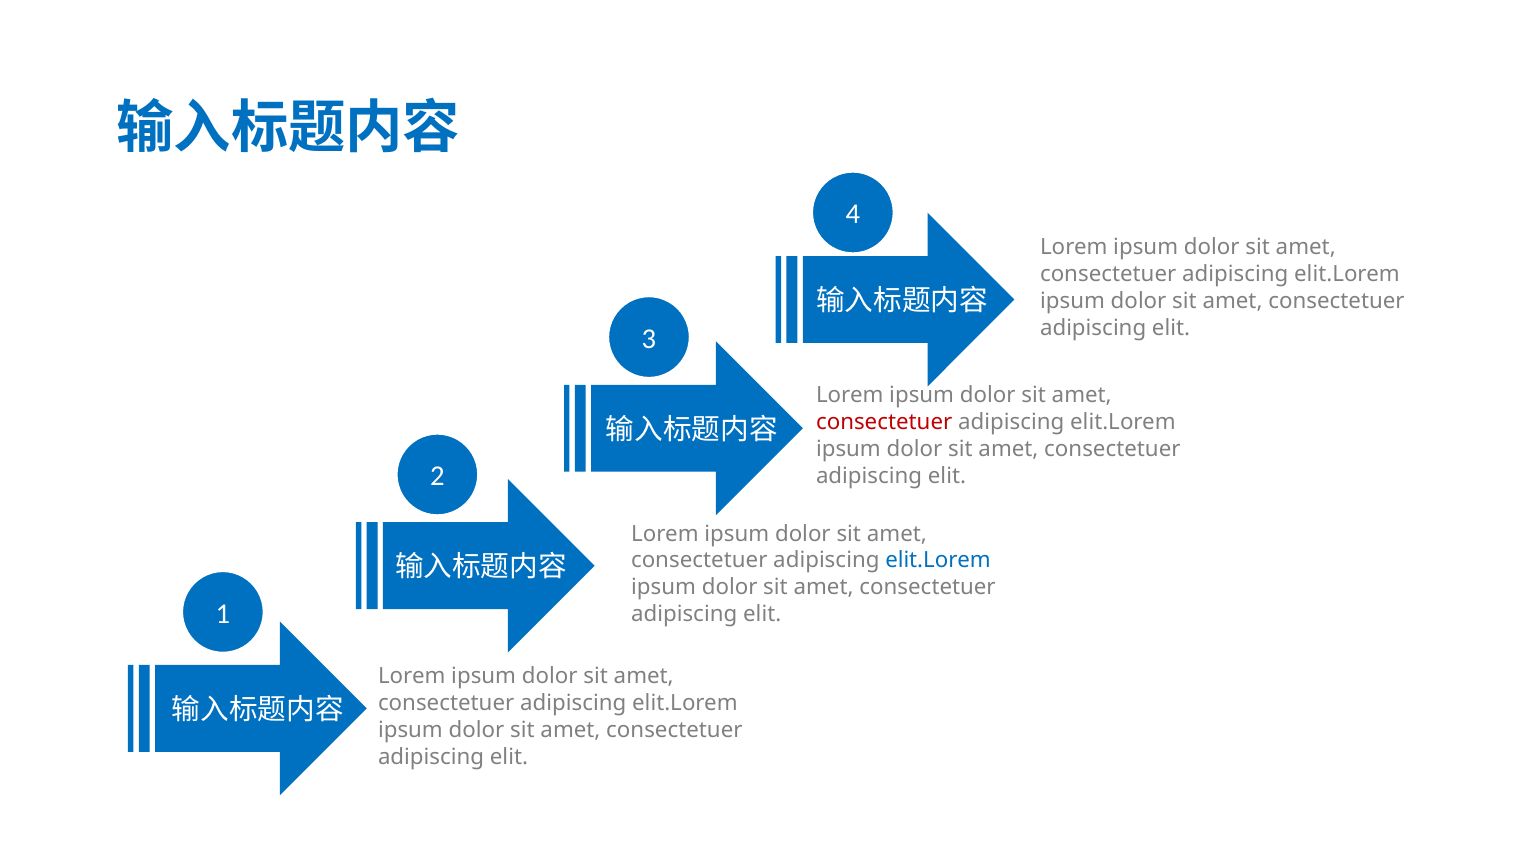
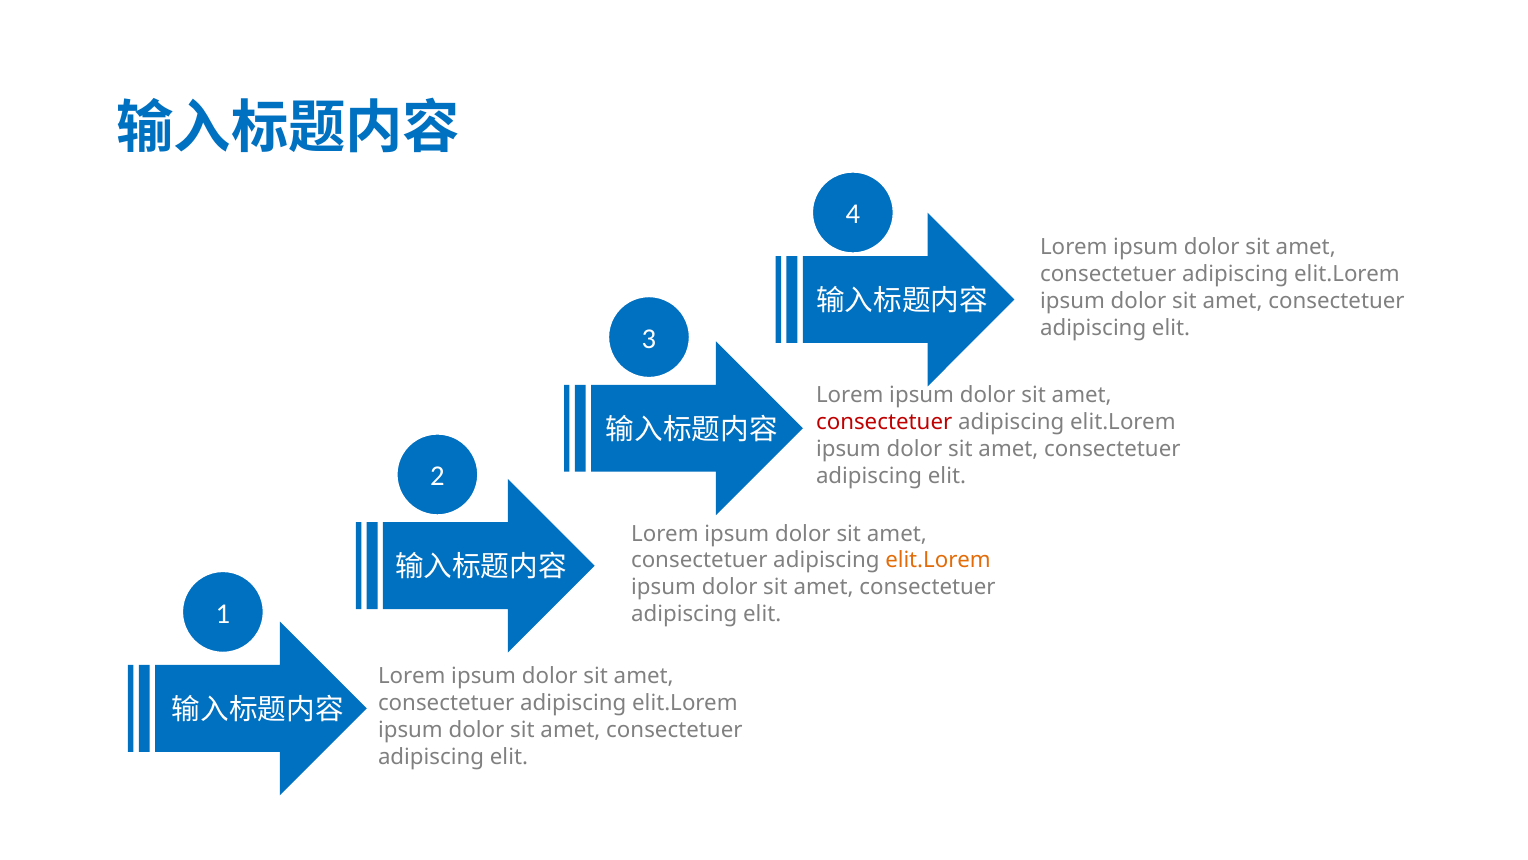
elit.Lorem at (938, 560) colour: blue -> orange
